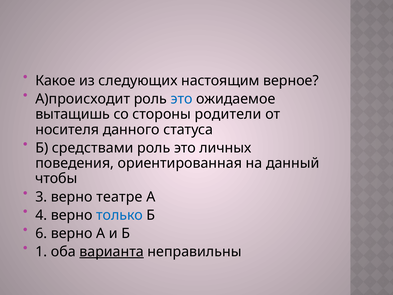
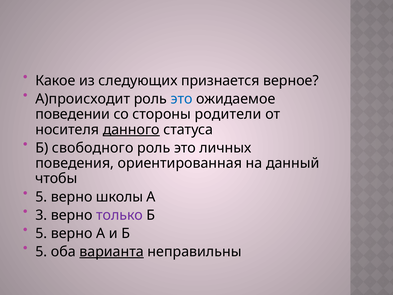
настоящим: настоящим -> признается
вытащишь: вытащишь -> поведении
данного underline: none -> present
средствами: средствами -> свободного
3 at (41, 197): 3 -> 5
театре: театре -> школы
4: 4 -> 3
только colour: blue -> purple
6 at (41, 233): 6 -> 5
1 at (41, 251): 1 -> 5
